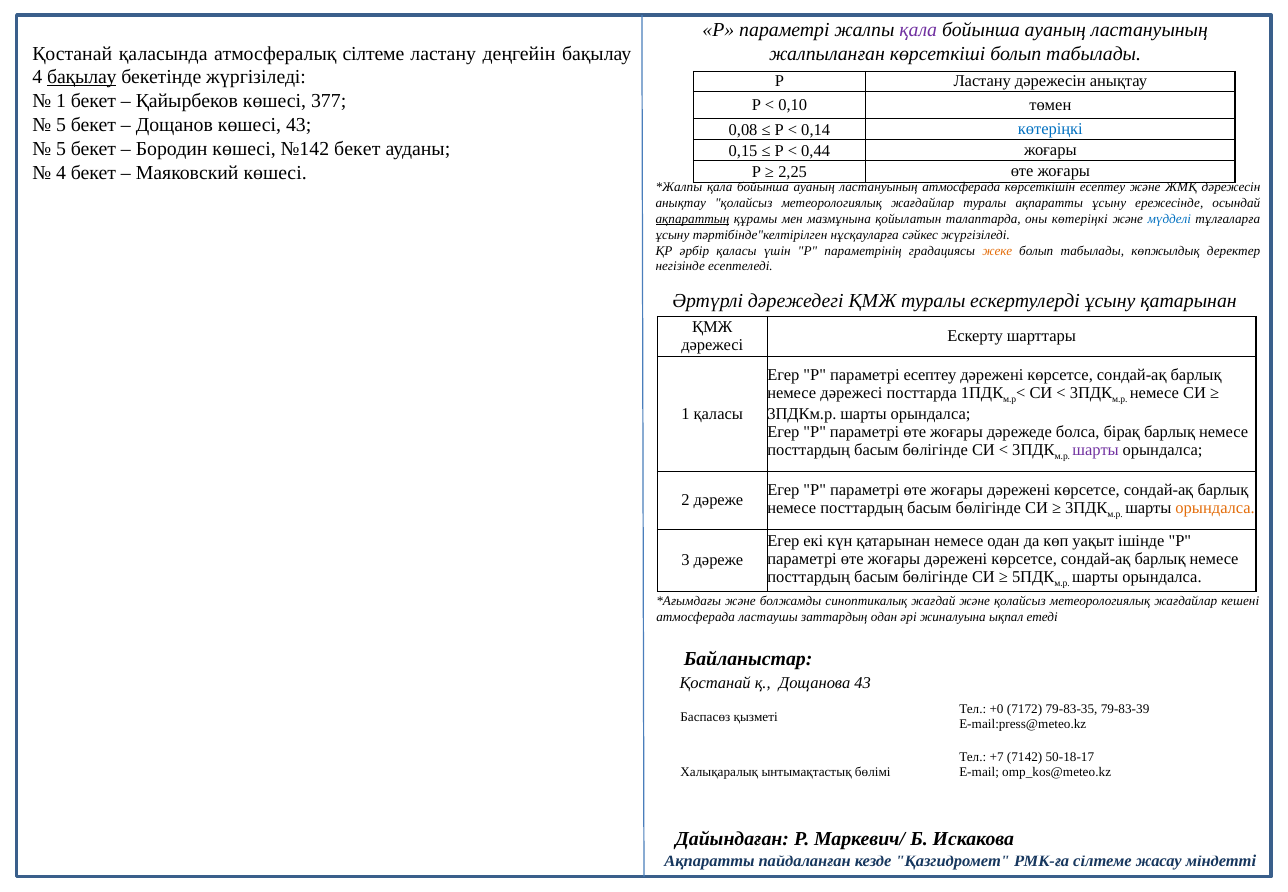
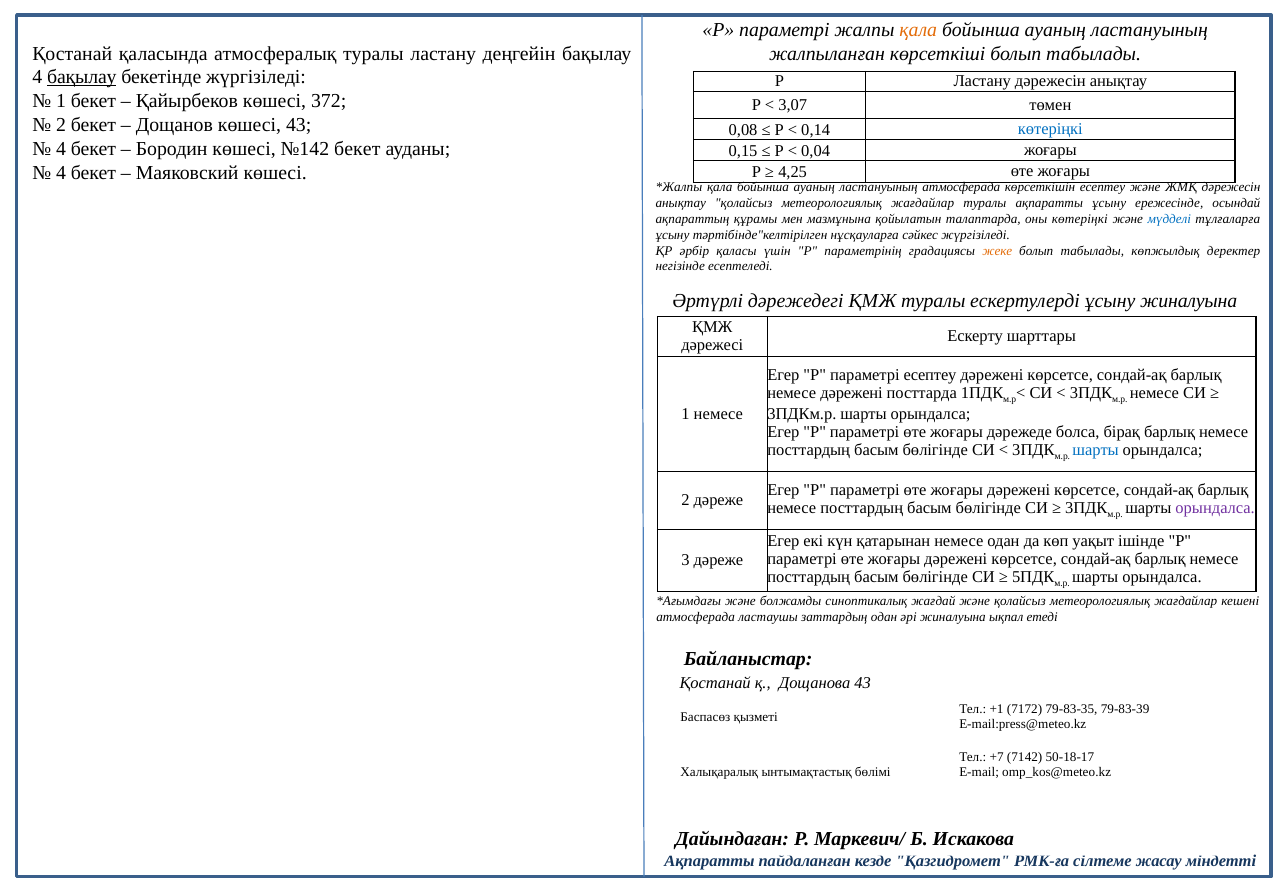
қала at (918, 30) colour: purple -> orange
атмосфералық сілтеме: сілтеме -> туралы
377: 377 -> 372
0,10: 0,10 -> 3,07
5 at (61, 125): 5 -> 2
5 at (61, 149): 5 -> 4
0,44: 0,44 -> 0,04
2,25: 2,25 -> 4,25
ақпараттың underline: present -> none
ұсыну қатарынан: қатарынан -> жиналуына
немесе дәрежесі: дәрежесі -> дәрежені
1 қаласы: қаласы -> немесе
шарты at (1096, 450) colour: purple -> blue
орындалса at (1215, 508) colour: orange -> purple
+0: +0 -> +1
